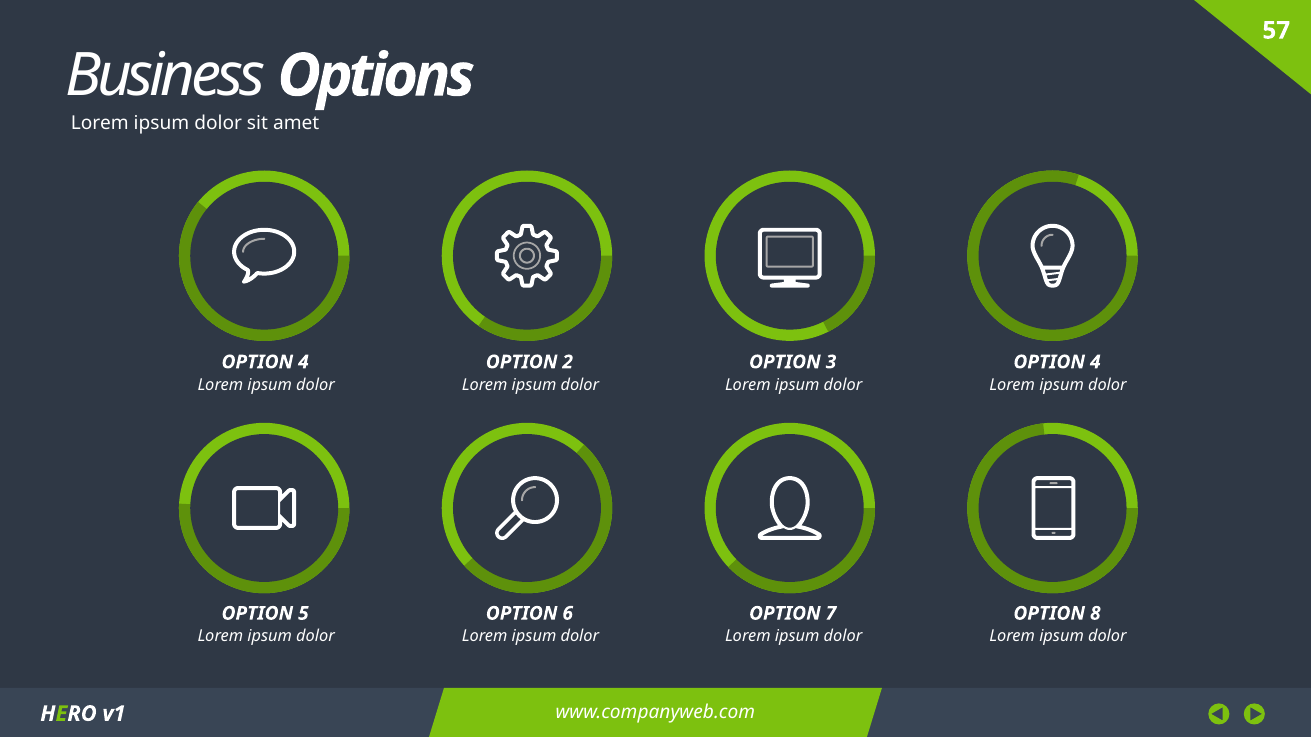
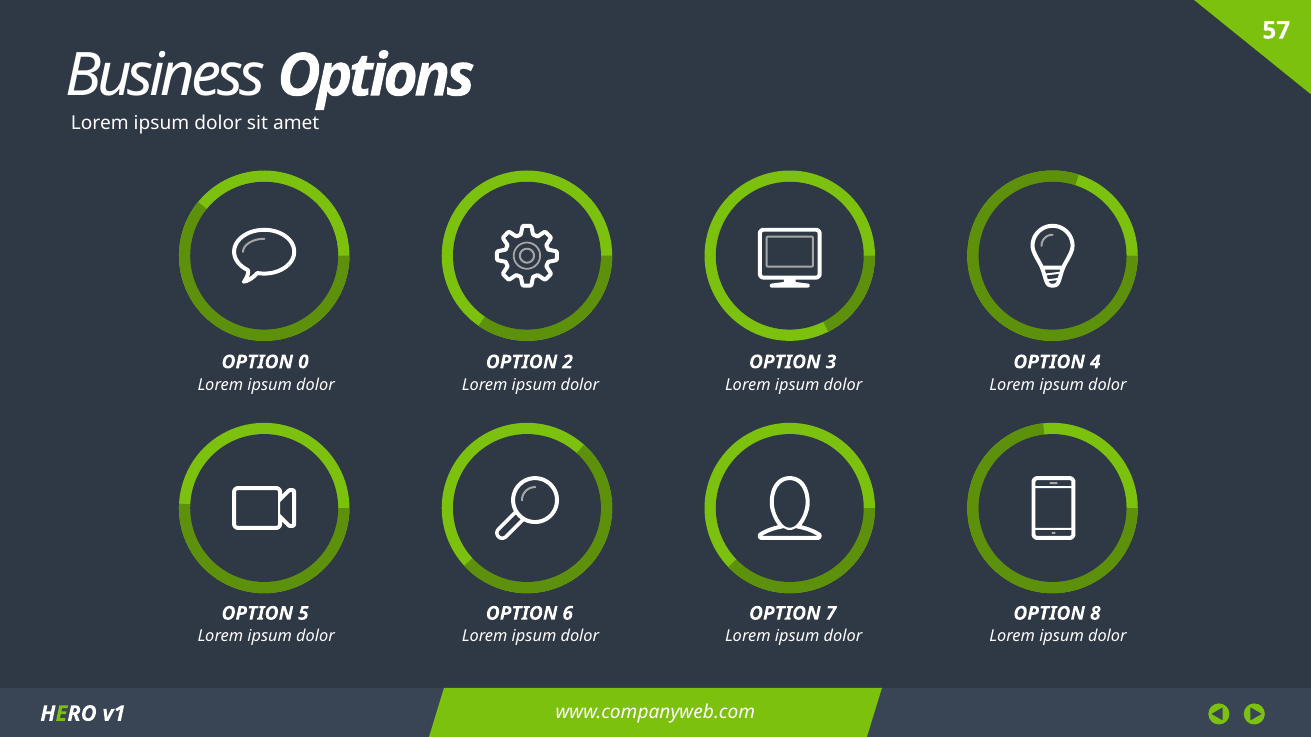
4 at (303, 362): 4 -> 0
